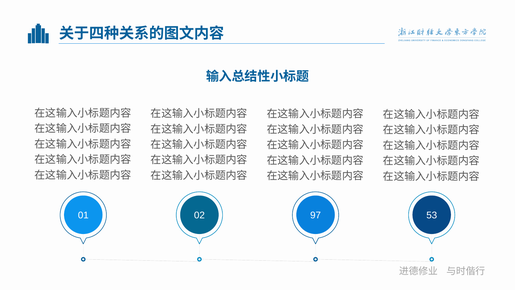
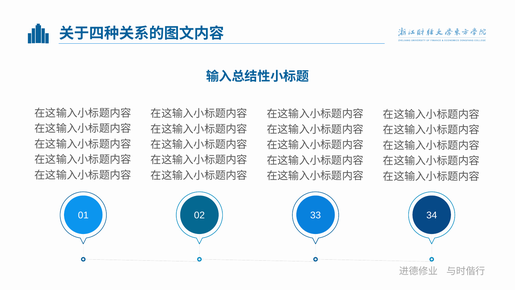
97: 97 -> 33
53: 53 -> 34
